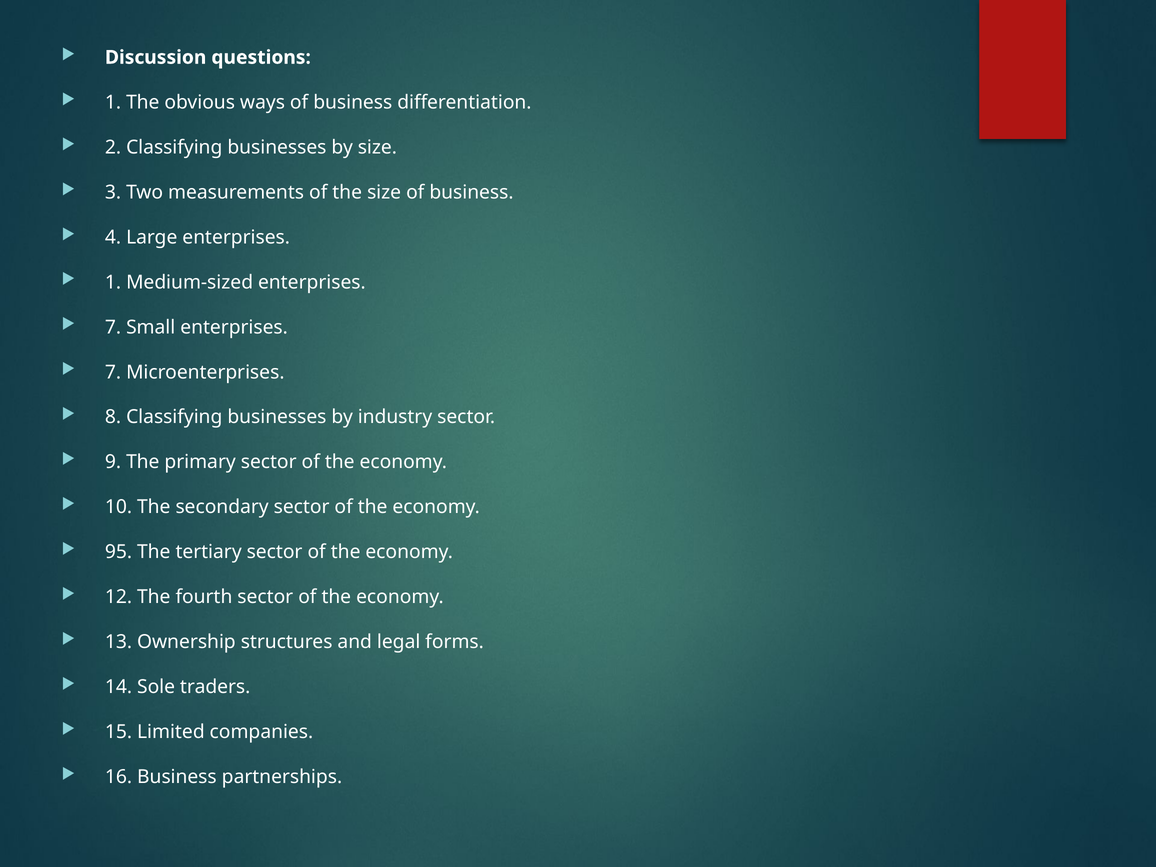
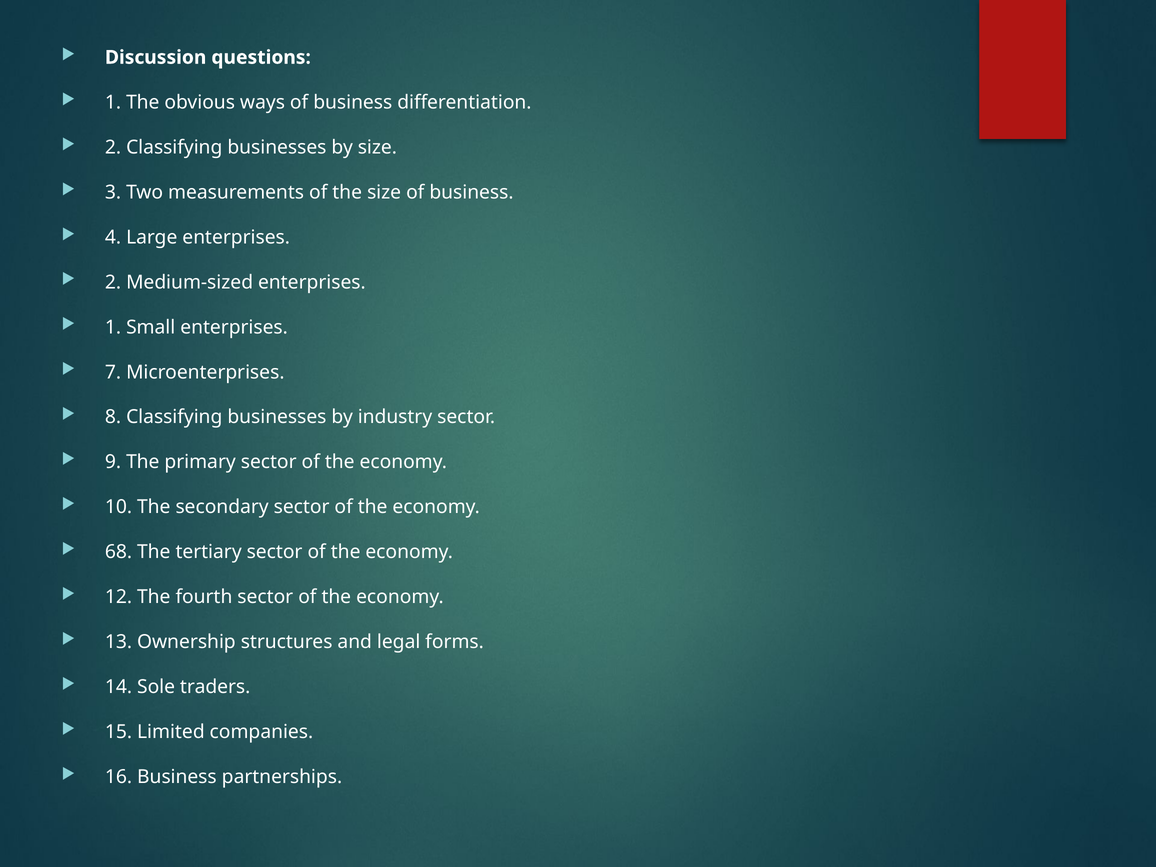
1 at (113, 282): 1 -> 2
7 at (113, 327): 7 -> 1
95: 95 -> 68
